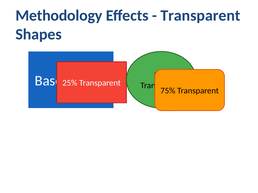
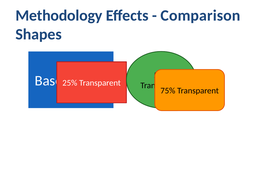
Transparent at (200, 16): Transparent -> Comparison
